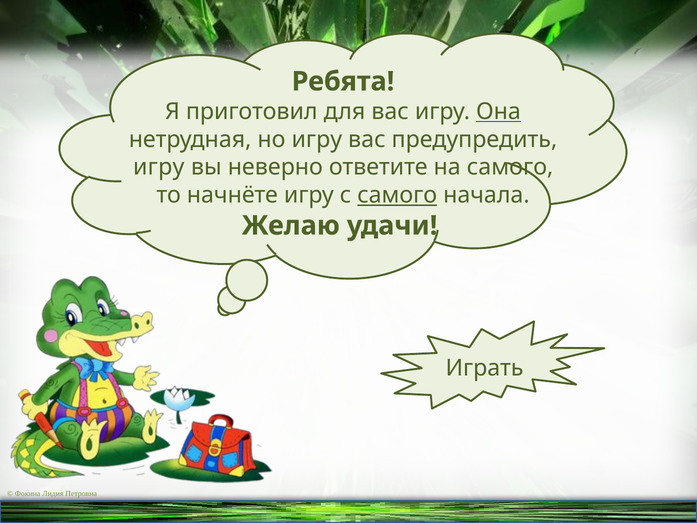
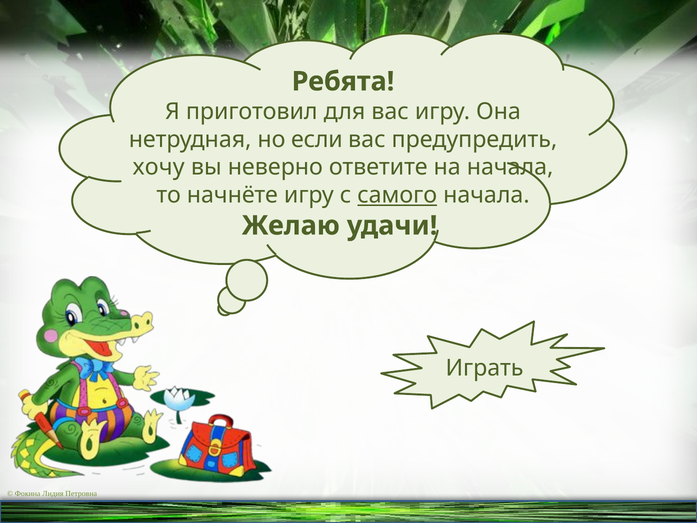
Она underline: present -> none
но игру: игру -> если
игру at (159, 167): игру -> хочу
на самого: самого -> начала
